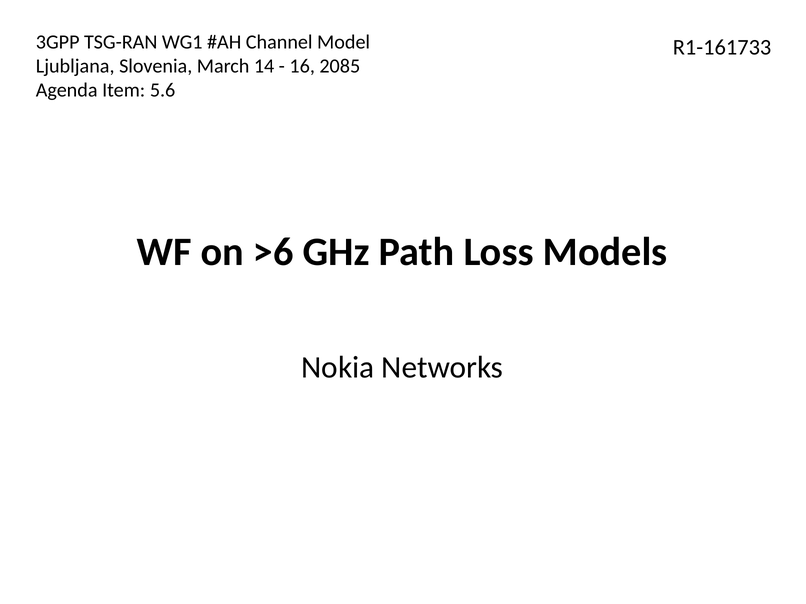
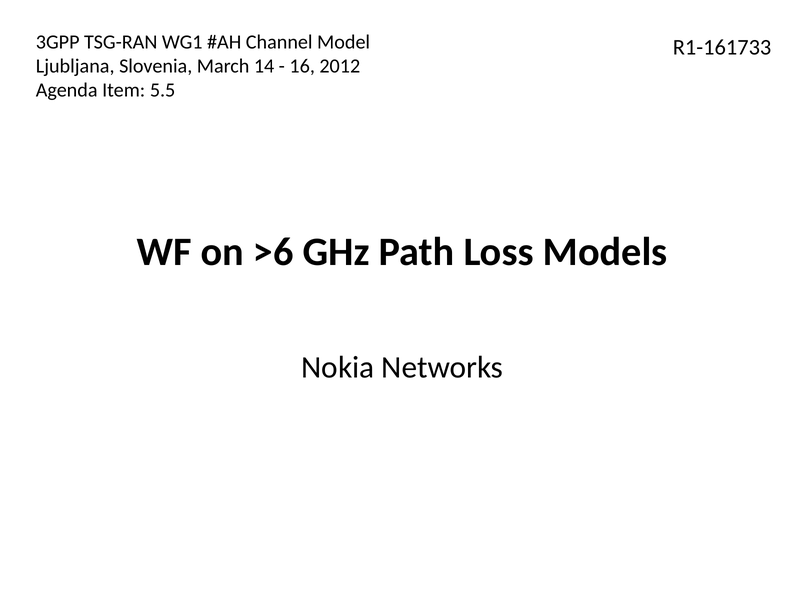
2085: 2085 -> 2012
5.6: 5.6 -> 5.5
